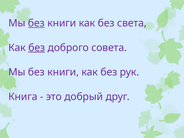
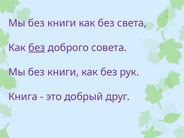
без at (36, 23) underline: present -> none
